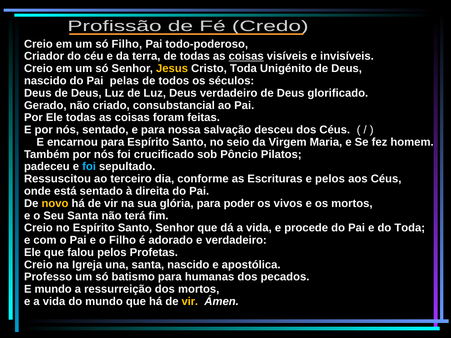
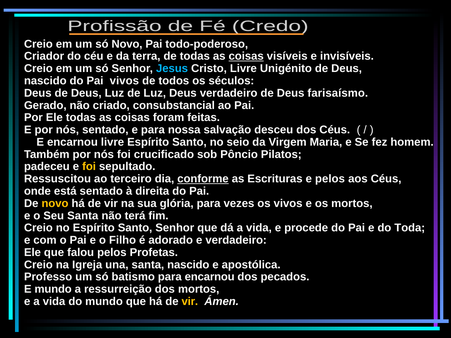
só Filho: Filho -> Novo
Jesus colour: yellow -> light blue
Cristo Toda: Toda -> Livre
Pai pelas: pelas -> vivos
glorificado: glorificado -> farisaísmo
encarnou para: para -> livre
foi at (89, 167) colour: light blue -> yellow
conforme underline: none -> present
poder: poder -> vezes
para humanas: humanas -> encarnou
